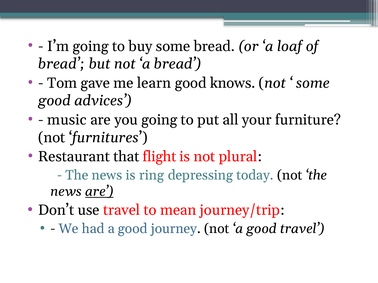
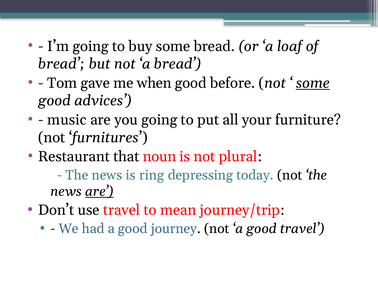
learn: learn -> when
knows: knows -> before
some at (313, 83) underline: none -> present
flight: flight -> noun
